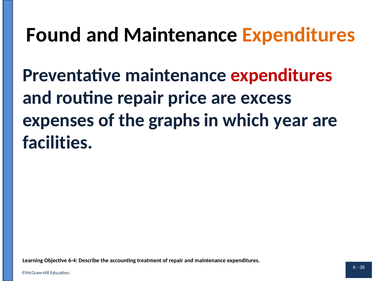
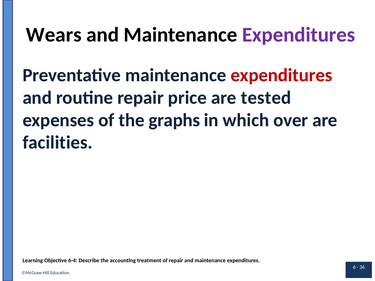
Found: Found -> Wears
Expenditures at (299, 35) colour: orange -> purple
excess: excess -> tested
year: year -> over
